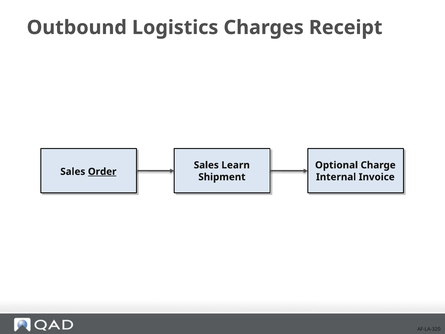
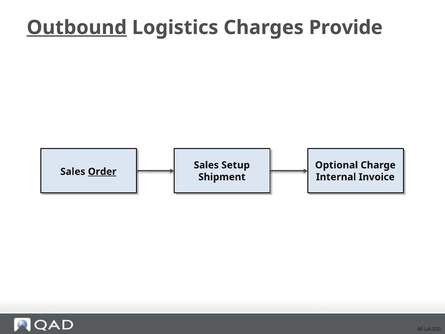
Outbound underline: none -> present
Receipt: Receipt -> Provide
Learn: Learn -> Setup
